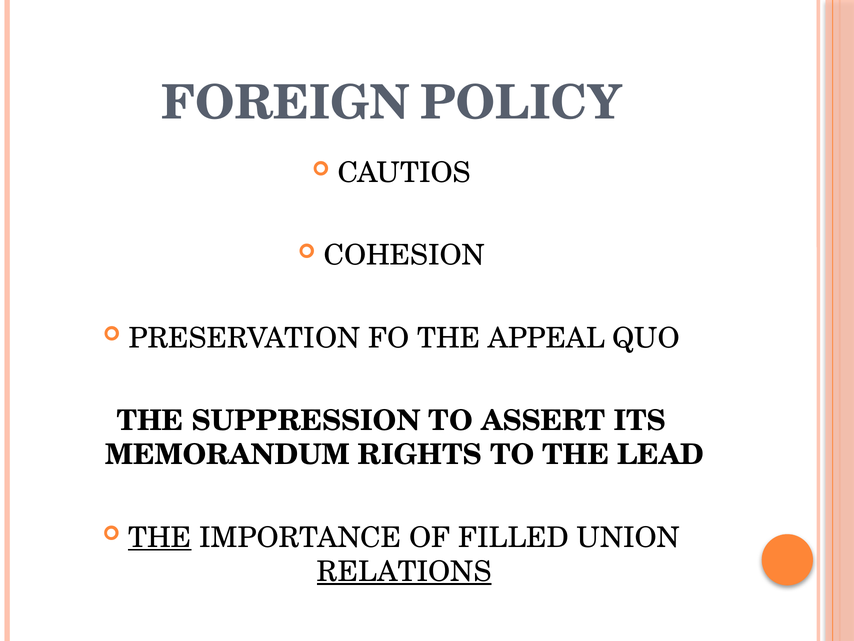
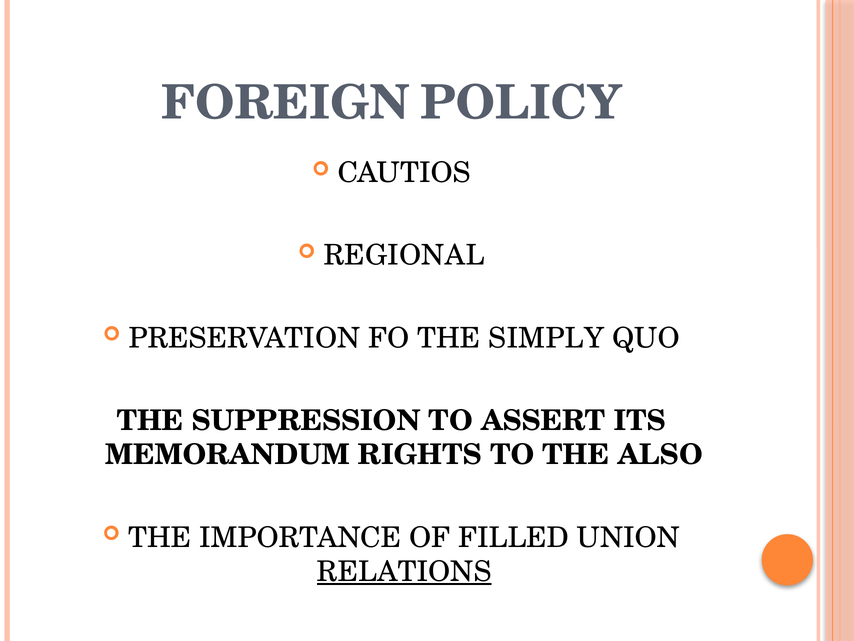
COHESION: COHESION -> REGIONAL
APPEAL: APPEAL -> SIMPLY
LEAD: LEAD -> ALSO
THE at (160, 537) underline: present -> none
